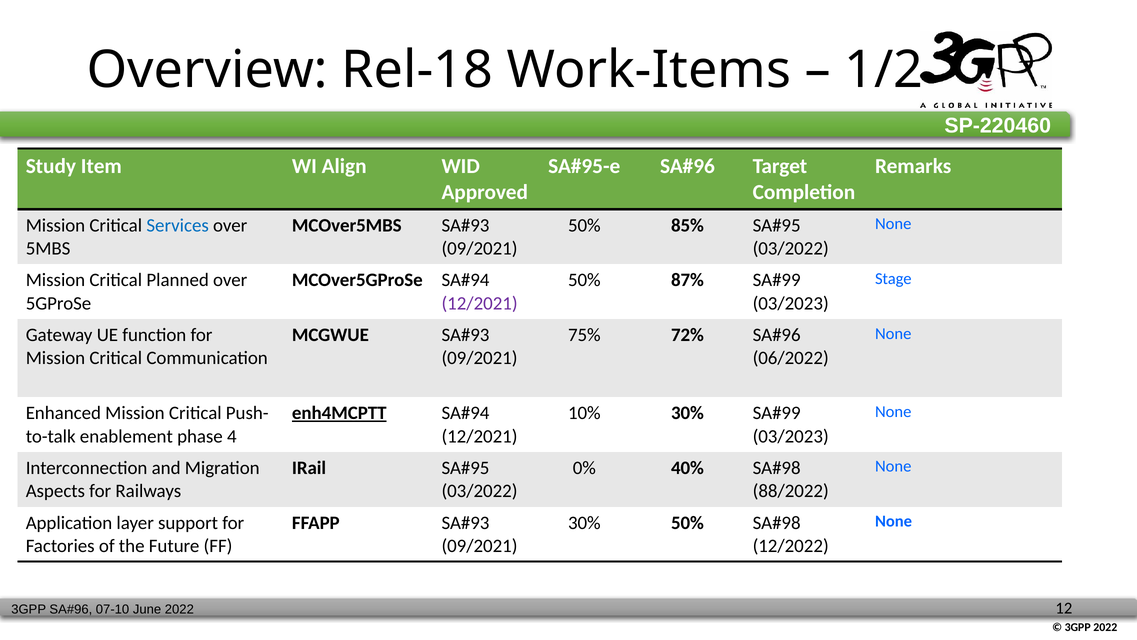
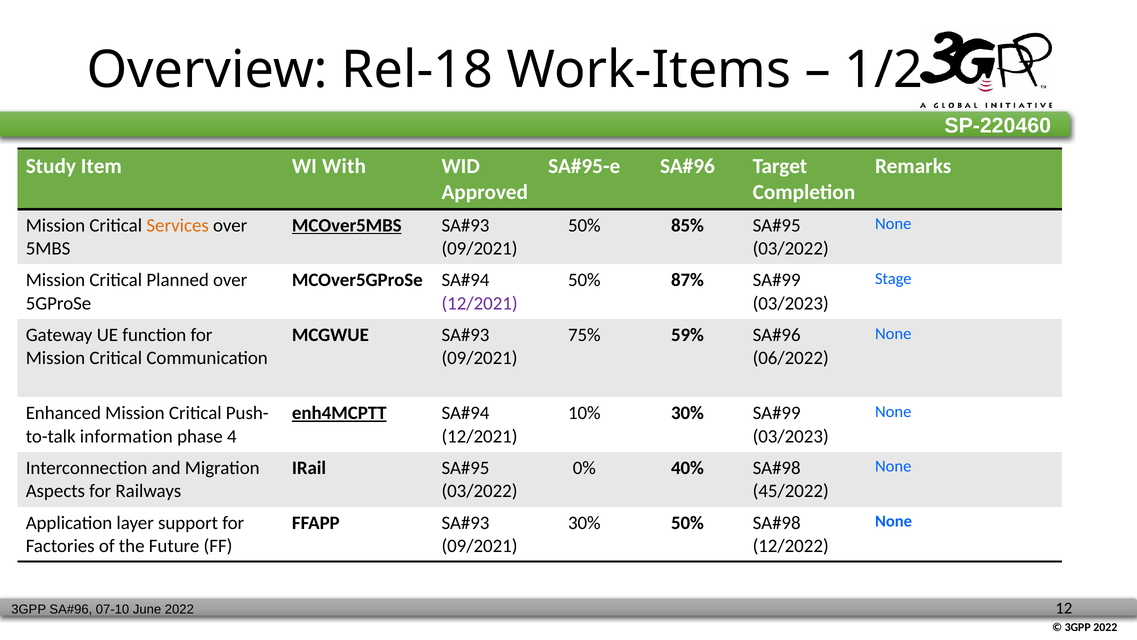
Align: Align -> With
Services colour: blue -> orange
MCOver5MBS underline: none -> present
72%: 72% -> 59%
enablement: enablement -> information
88/2022: 88/2022 -> 45/2022
